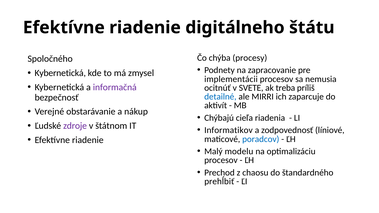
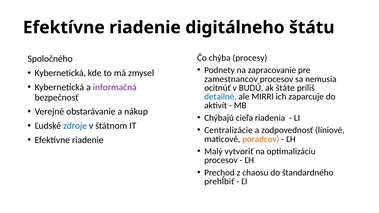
implementácii: implementácii -> zamestnancov
SVETE: SVETE -> BUDÚ
treba: treba -> štáte
zdroje colour: purple -> blue
Informatikov: Informatikov -> Centralizácie
poradcov colour: blue -> orange
modelu: modelu -> vytvoriť
